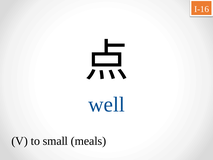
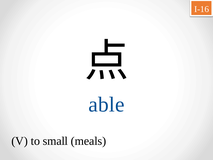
well: well -> able
